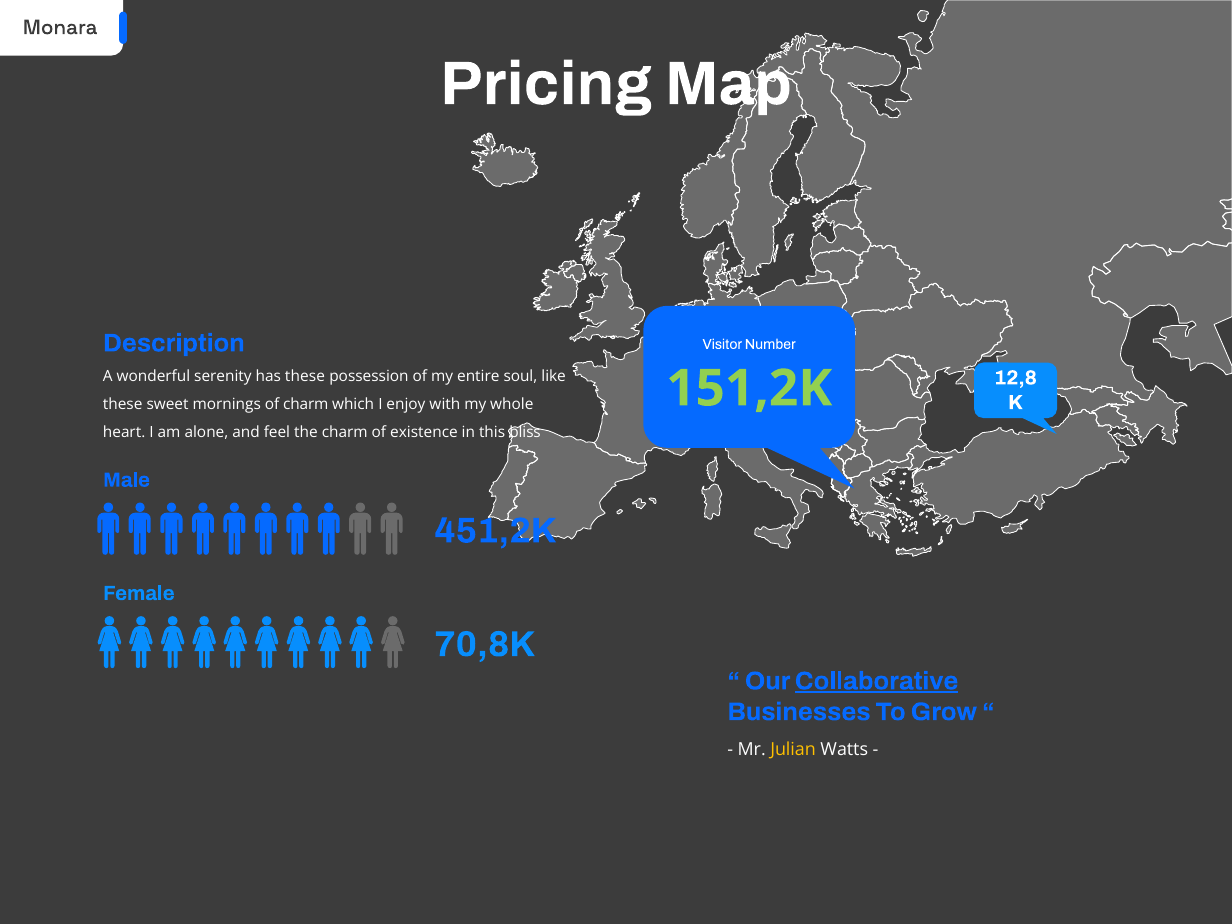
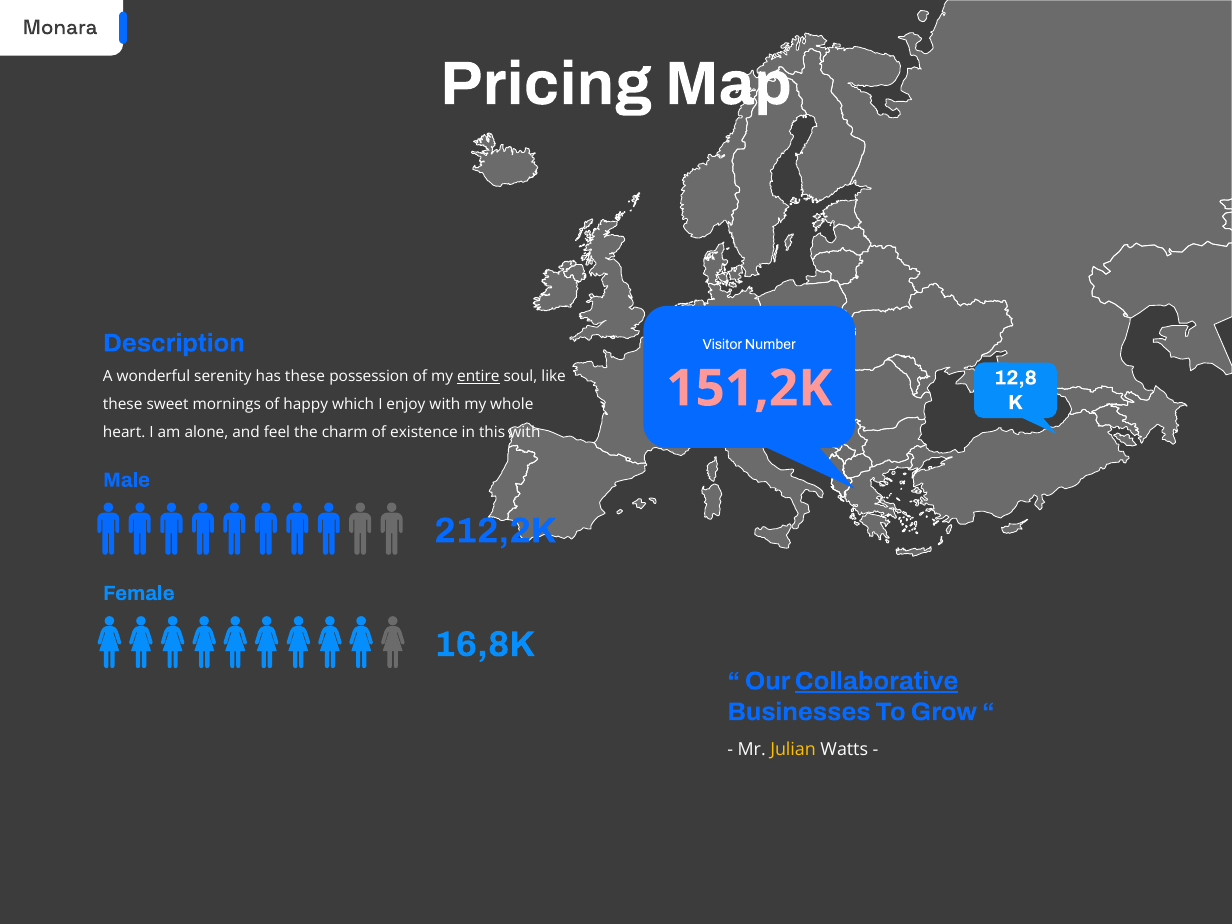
151,2K colour: light green -> pink
entire underline: none -> present
of charm: charm -> happy
this bliss: bliss -> with
451,2K: 451,2K -> 212,2K
70,8K: 70,8K -> 16,8K
